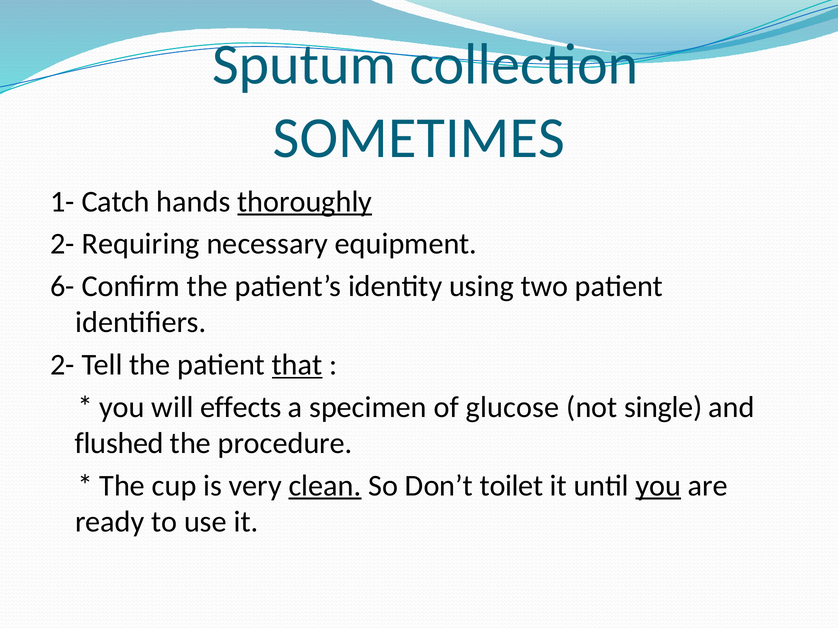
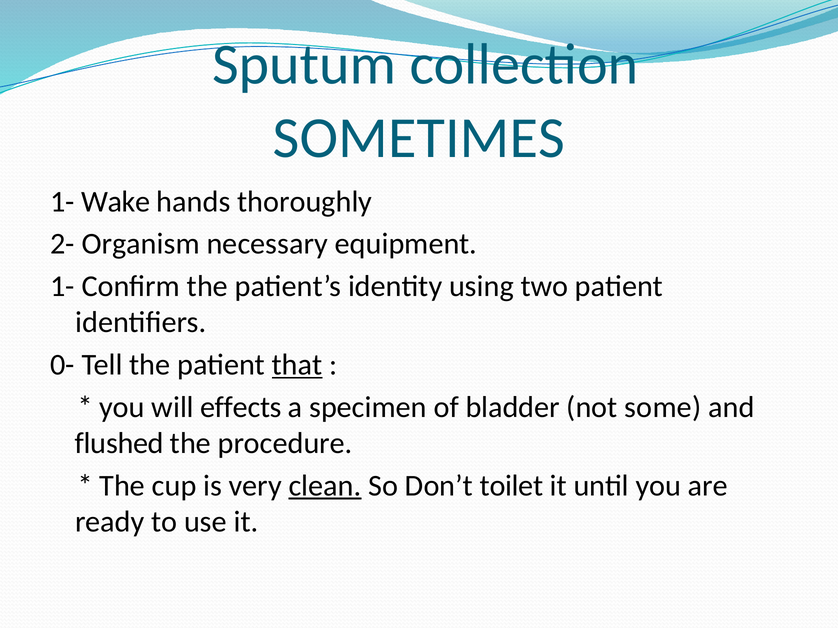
Catch: Catch -> Wake
thoroughly underline: present -> none
Requiring: Requiring -> Organism
6- at (62, 286): 6- -> 1-
2- at (62, 365): 2- -> 0-
glucose: glucose -> bladder
single: single -> some
you at (658, 486) underline: present -> none
